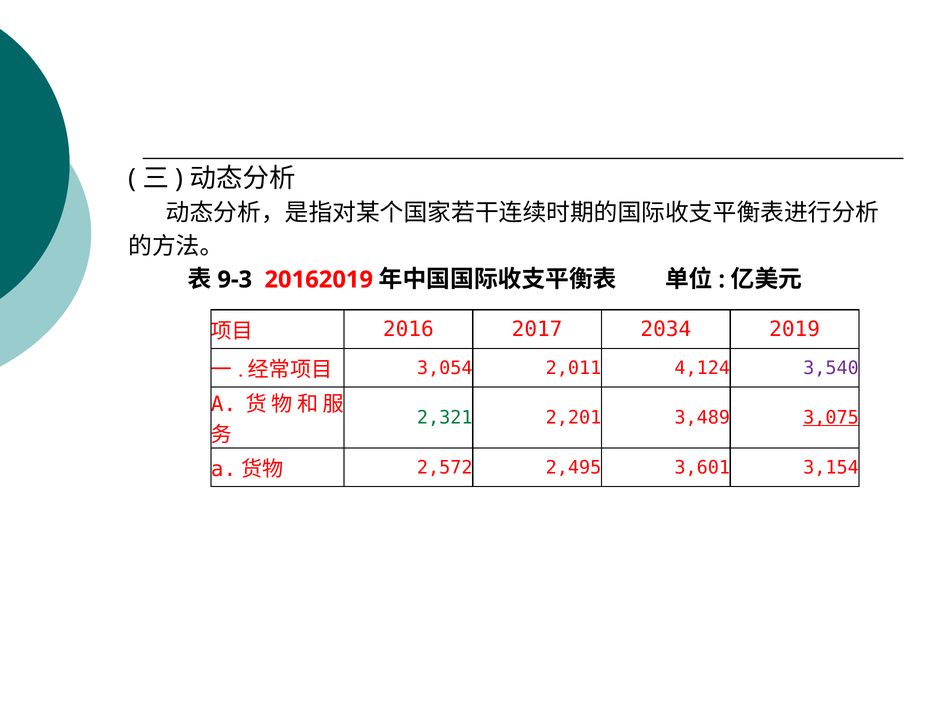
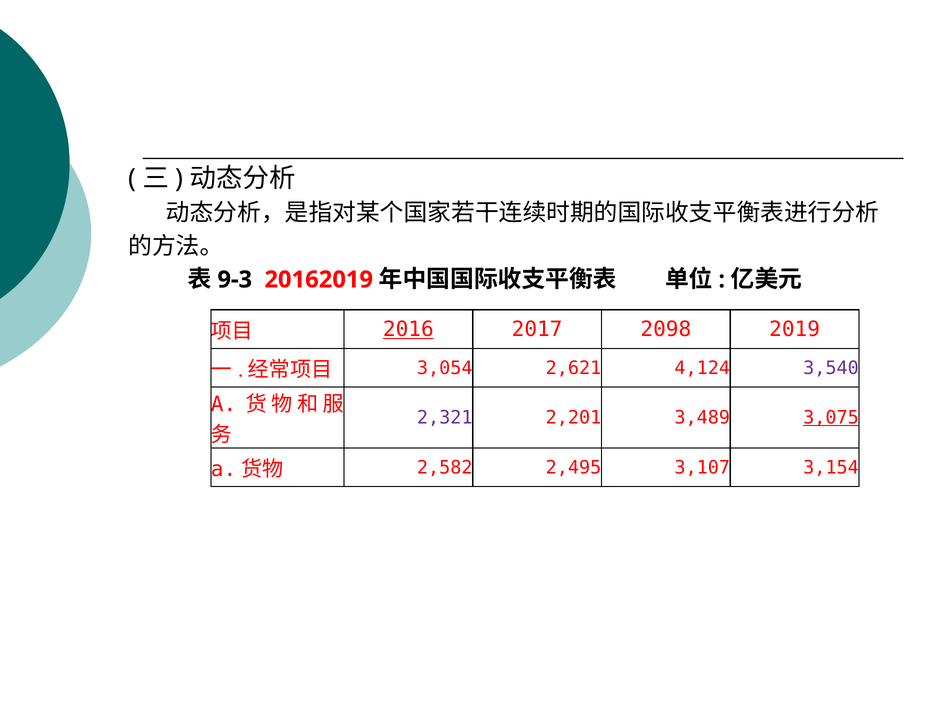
2016 underline: none -> present
2034: 2034 -> 2098
2,011: 2,011 -> 2,621
2,321 colour: green -> purple
2,572: 2,572 -> 2,582
3,601: 3,601 -> 3,107
